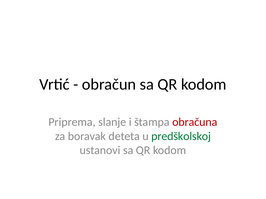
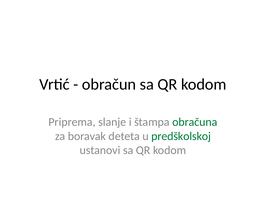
obračuna colour: red -> green
